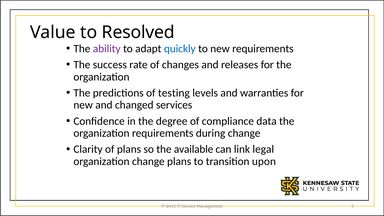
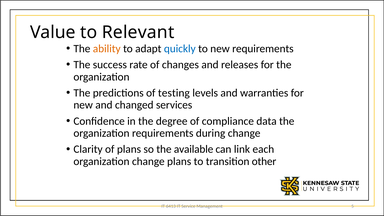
Resolved: Resolved -> Relevant
ability colour: purple -> orange
legal: legal -> each
upon: upon -> other
